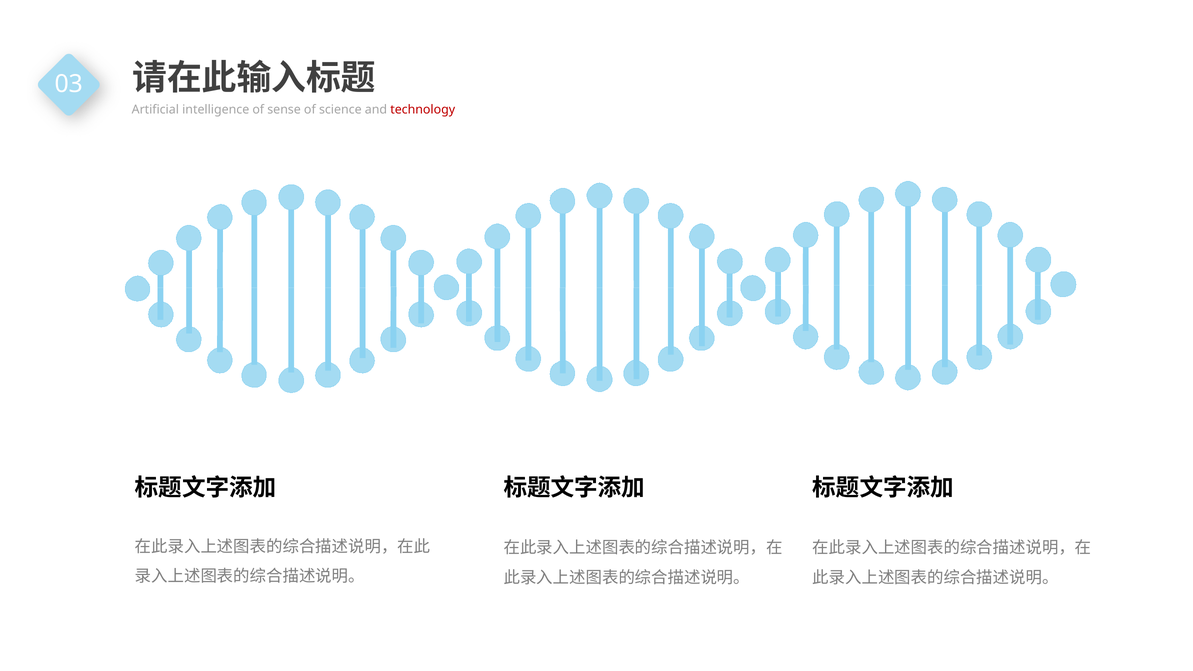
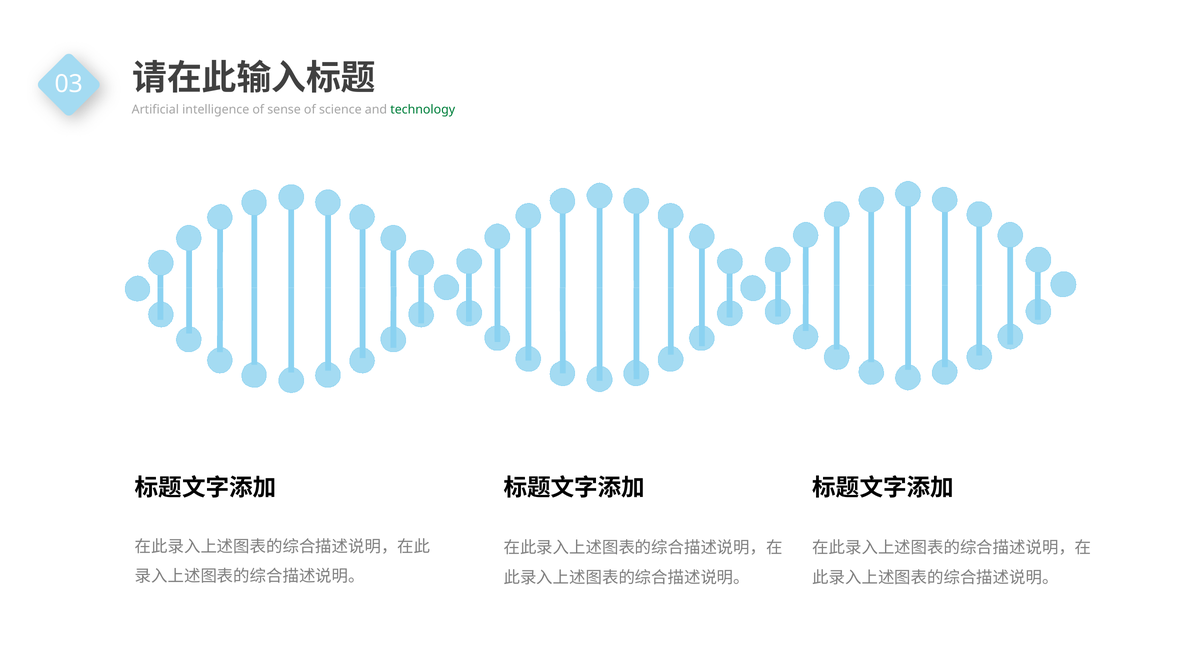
technology colour: red -> green
